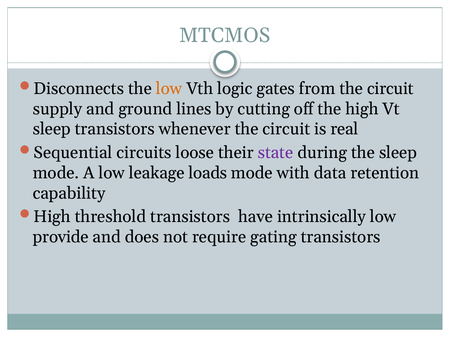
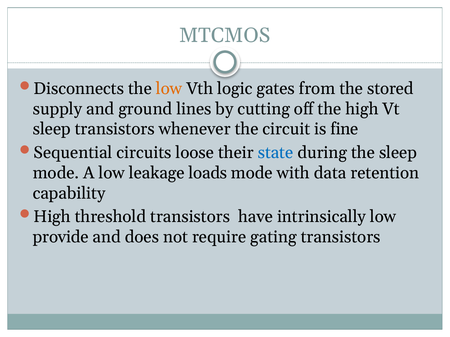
from the circuit: circuit -> stored
real: real -> fine
state colour: purple -> blue
